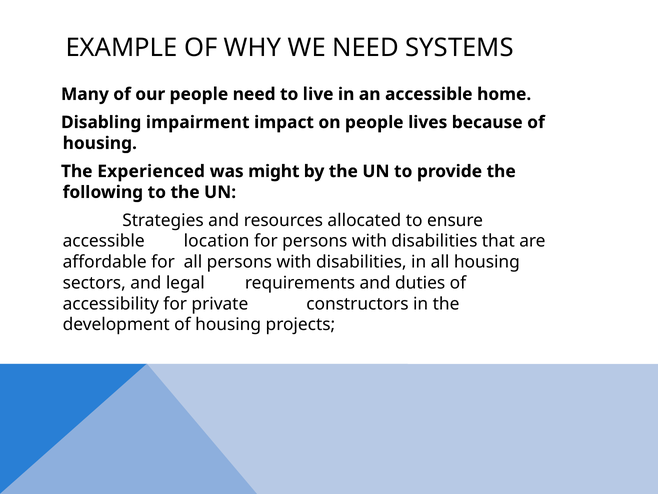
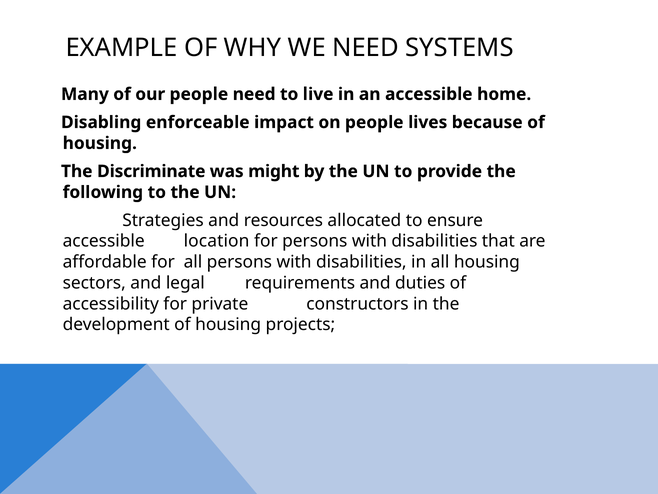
impairment: impairment -> enforceable
Experienced: Experienced -> Discriminate
